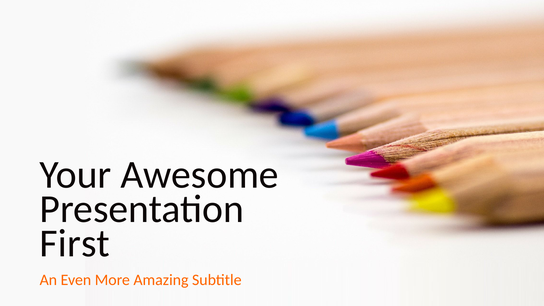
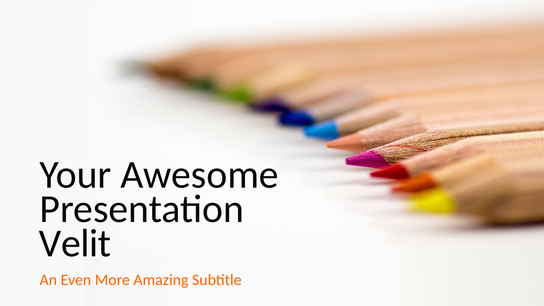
First: First -> Velit
